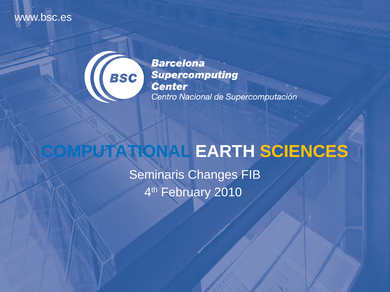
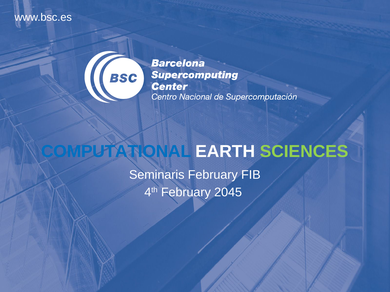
SCIENCES colour: yellow -> light green
Seminaris Changes: Changes -> February
2010: 2010 -> 2045
